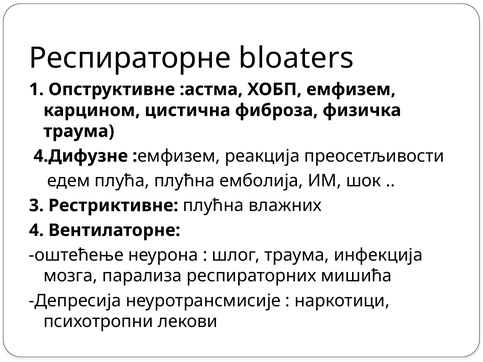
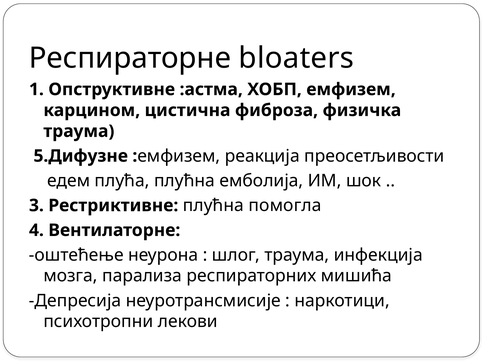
4.Дифузне: 4.Дифузне -> 5.Дифузне
влажних: влажних -> помогла
